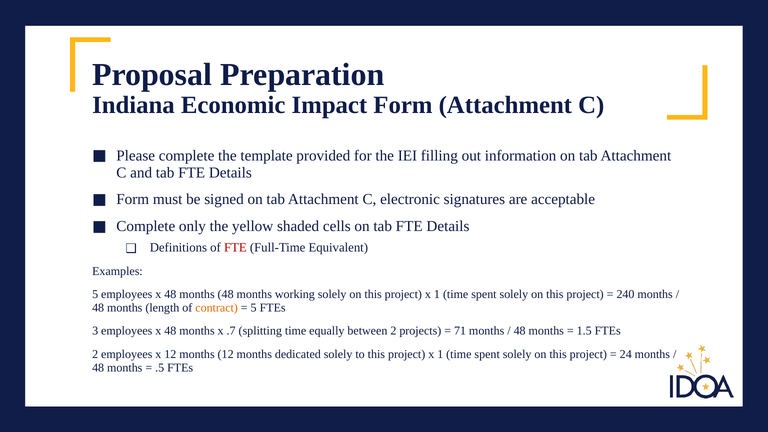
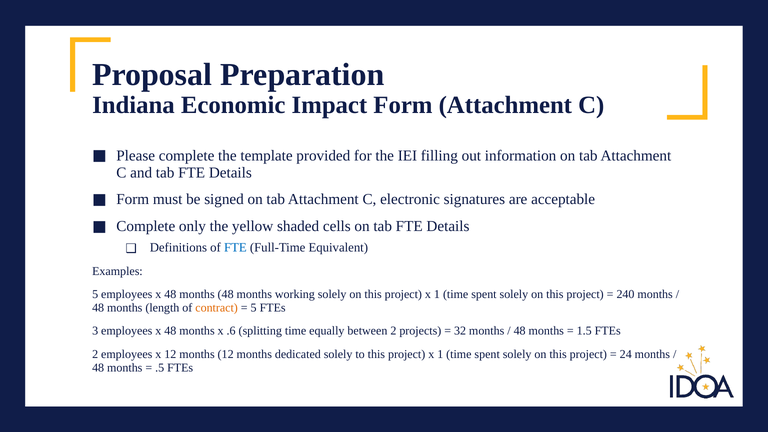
FTE at (235, 248) colour: red -> blue
.7: .7 -> .6
71: 71 -> 32
